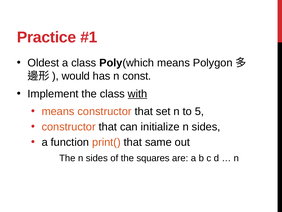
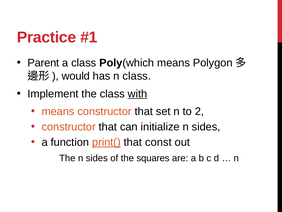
Oldest: Oldest -> Parent
n const: const -> class
5: 5 -> 2
print( underline: none -> present
same: same -> const
